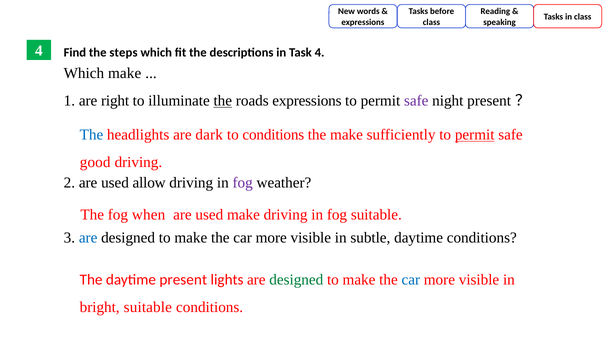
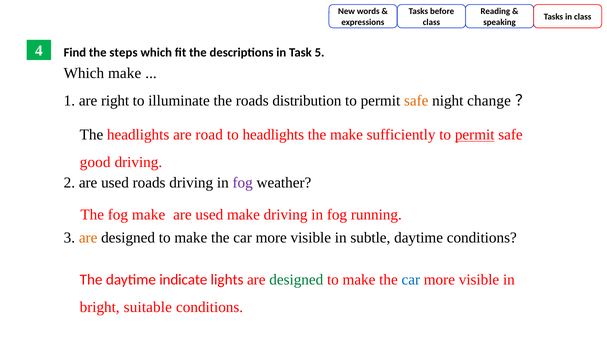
Task 4: 4 -> 5
the at (223, 101) underline: present -> none
roads expressions: expressions -> distribution
safe at (416, 101) colour: purple -> orange
night present: present -> change
The at (91, 135) colour: blue -> black
dark: dark -> road
to conditions: conditions -> headlights
used allow: allow -> roads
fog when: when -> make
fog suitable: suitable -> running
are at (88, 237) colour: blue -> orange
daytime present: present -> indicate
